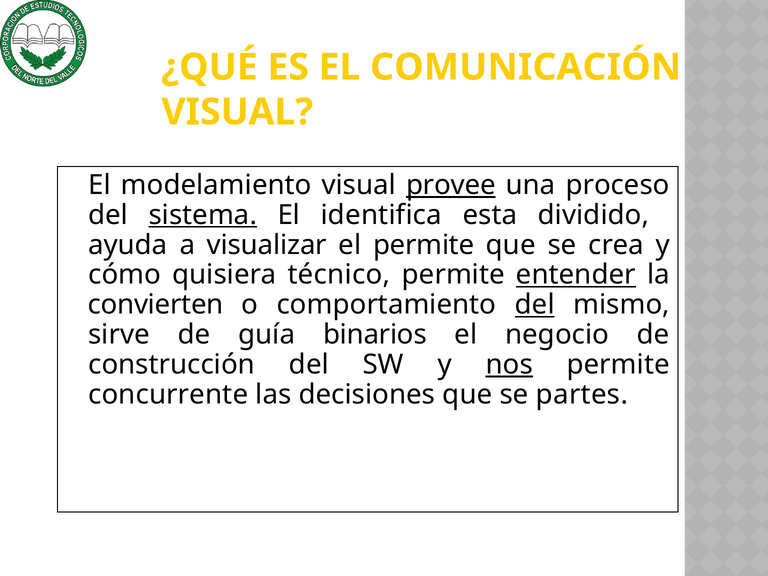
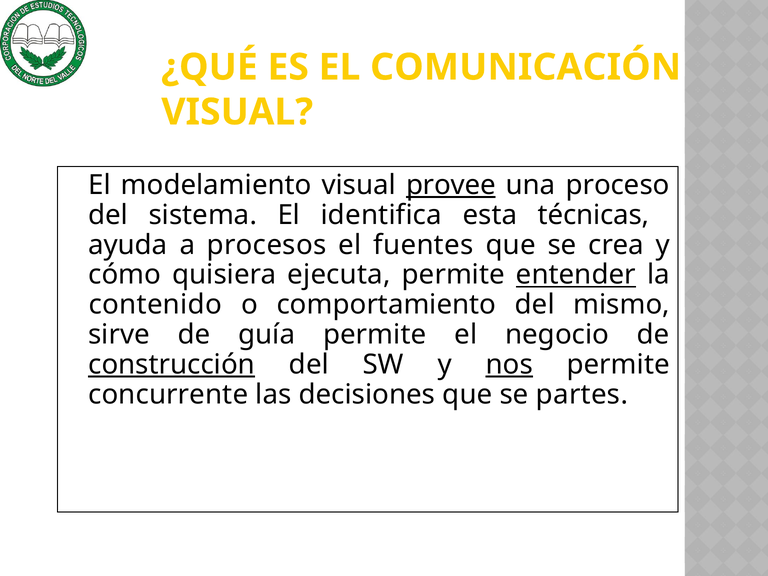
sistema underline: present -> none
dividido: dividido -> técnicas
visualizar: visualizar -> procesos
el permite: permite -> fuentes
técnico: técnico -> ejecuta
convierten: convierten -> contenido
del at (535, 305) underline: present -> none
guía binarios: binarios -> permite
construcción underline: none -> present
